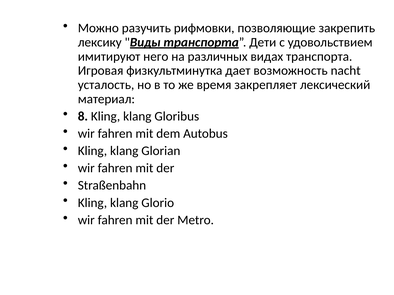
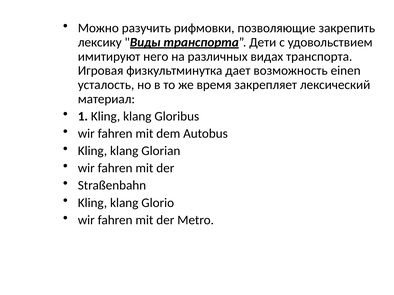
nacht: nacht -> einen
8: 8 -> 1
